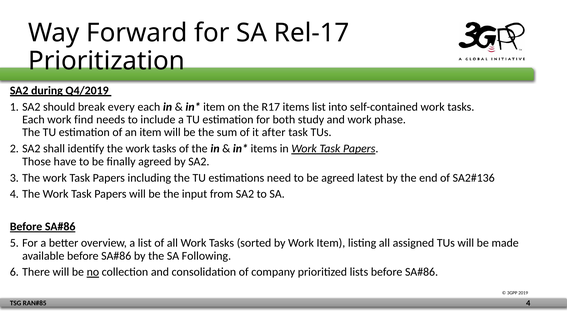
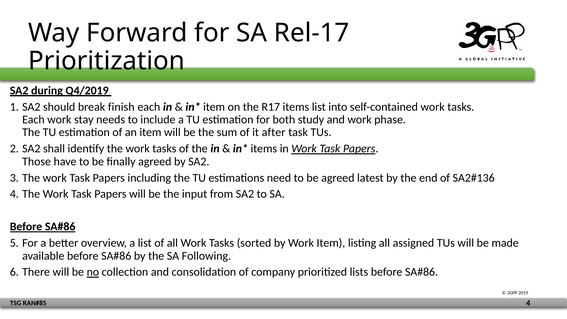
every: every -> finish
find: find -> stay
